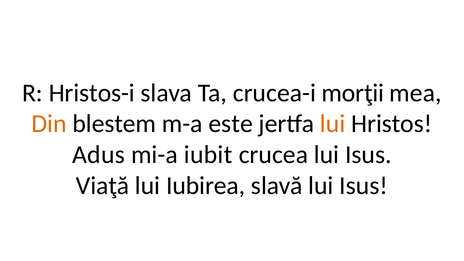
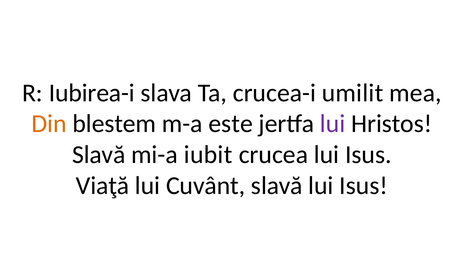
Hristos-i: Hristos-i -> Iubirea-i
morţii: morţii -> umilit
lui at (333, 124) colour: orange -> purple
Adus at (99, 155): Adus -> Slavă
Iubirea: Iubirea -> Cuvânt
